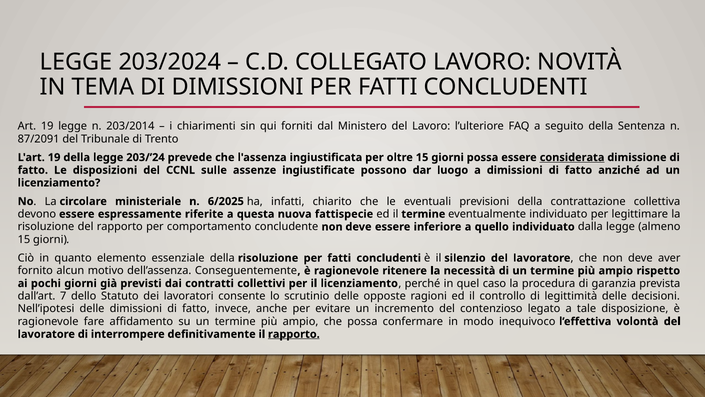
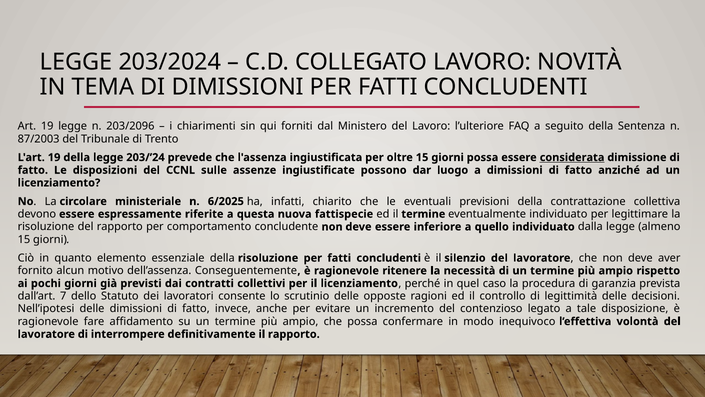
203/2014: 203/2014 -> 203/2096
87/2091: 87/2091 -> 87/2003
rapporto at (294, 334) underline: present -> none
